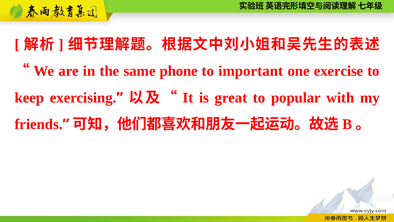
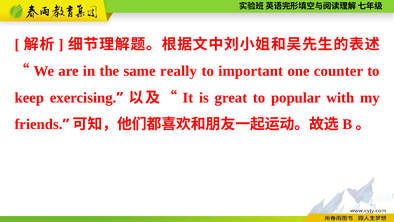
phone: phone -> really
exercise: exercise -> counter
